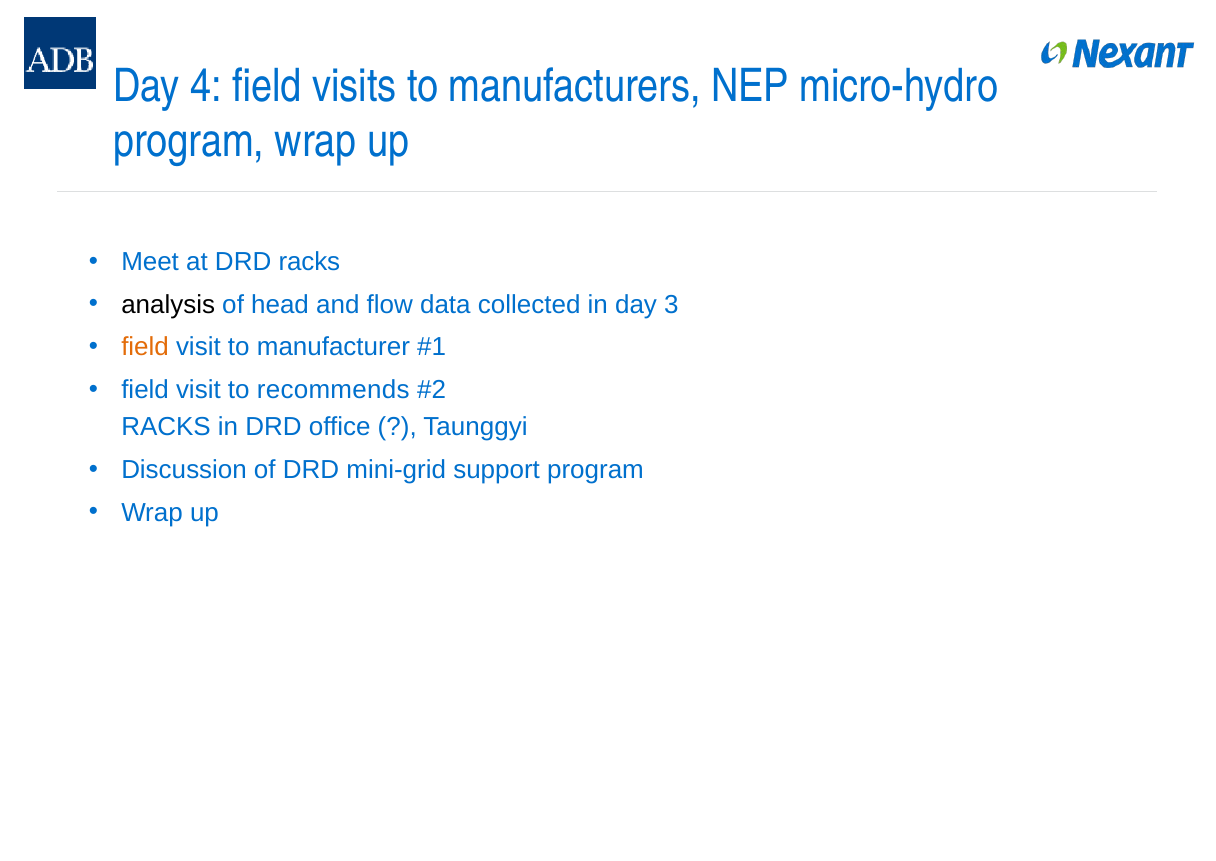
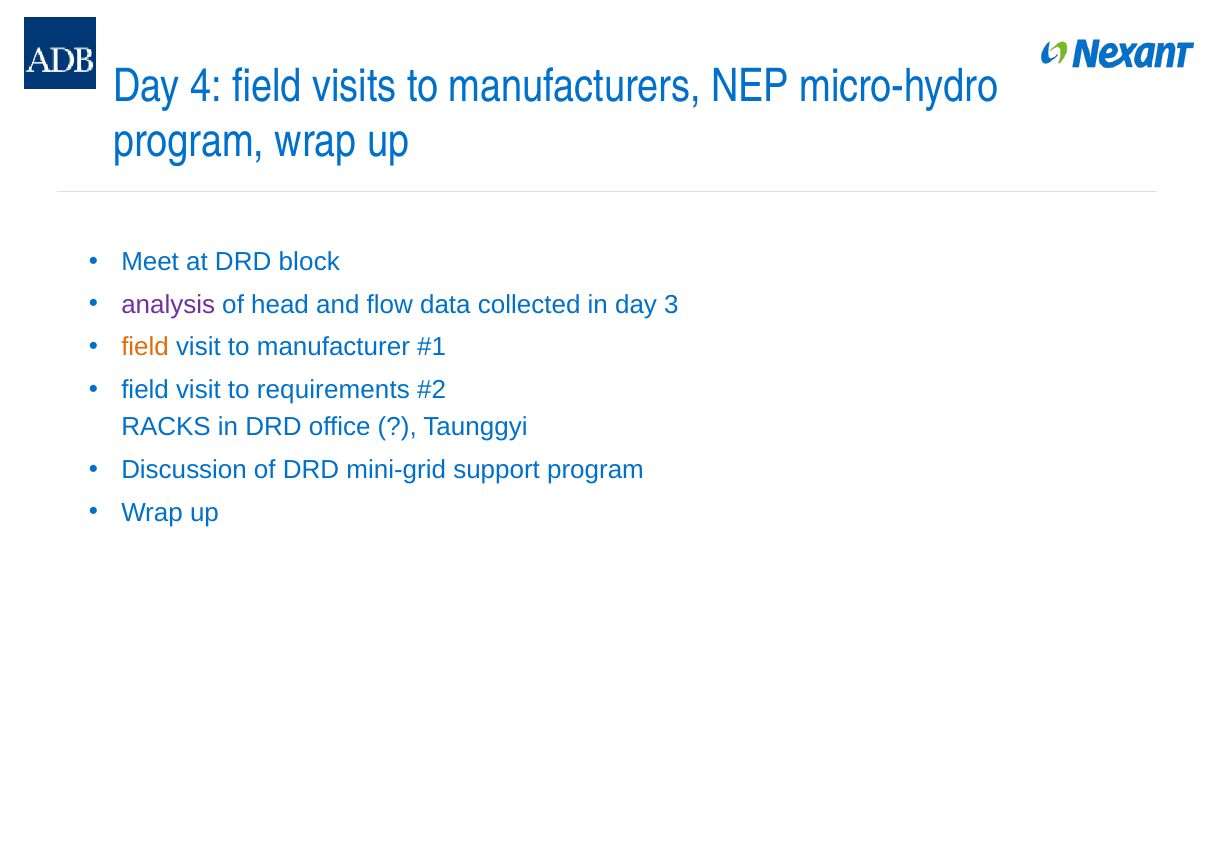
DRD racks: racks -> block
analysis colour: black -> purple
recommends: recommends -> requirements
